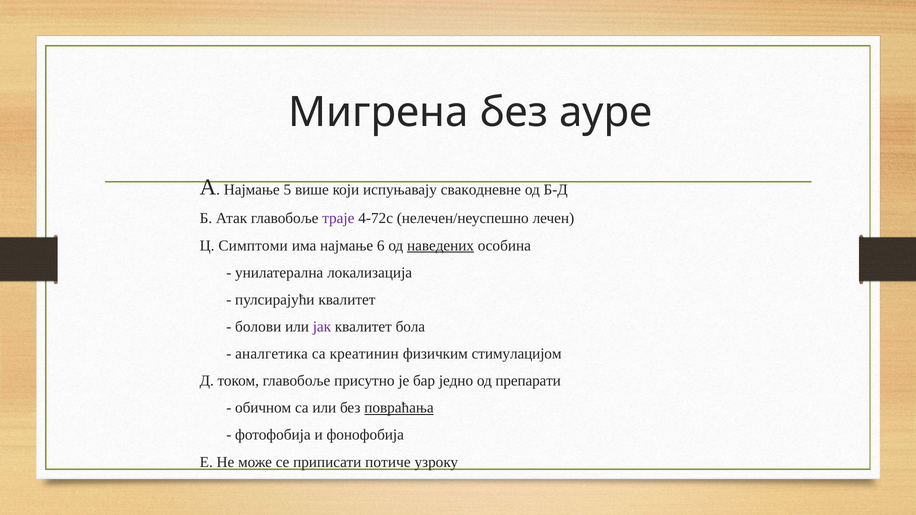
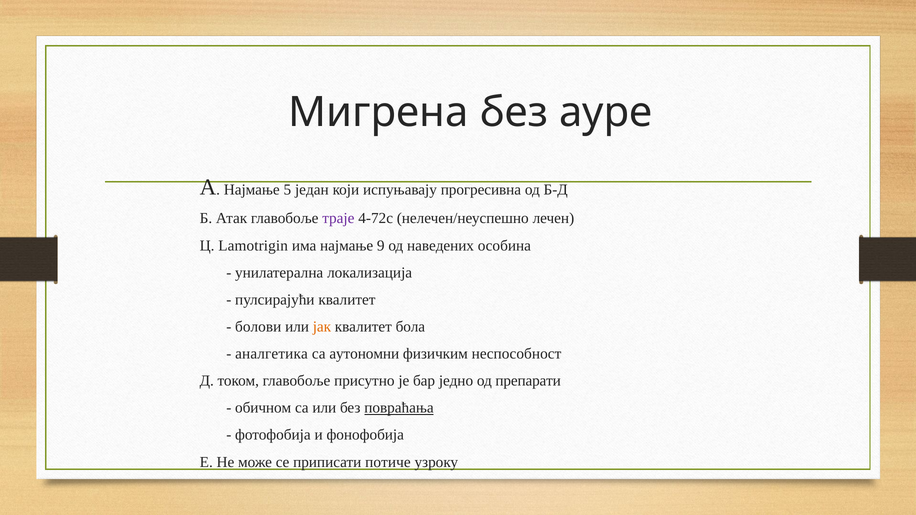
више: више -> један
свакодневне: свакодневне -> прогресивна
Симптоми: Симптоми -> Lamotrigin
6: 6 -> 9
наведених underline: present -> none
јак colour: purple -> orange
креатинин: креатинин -> аутономни
стимулацијом: стимулацијом -> неспособност
